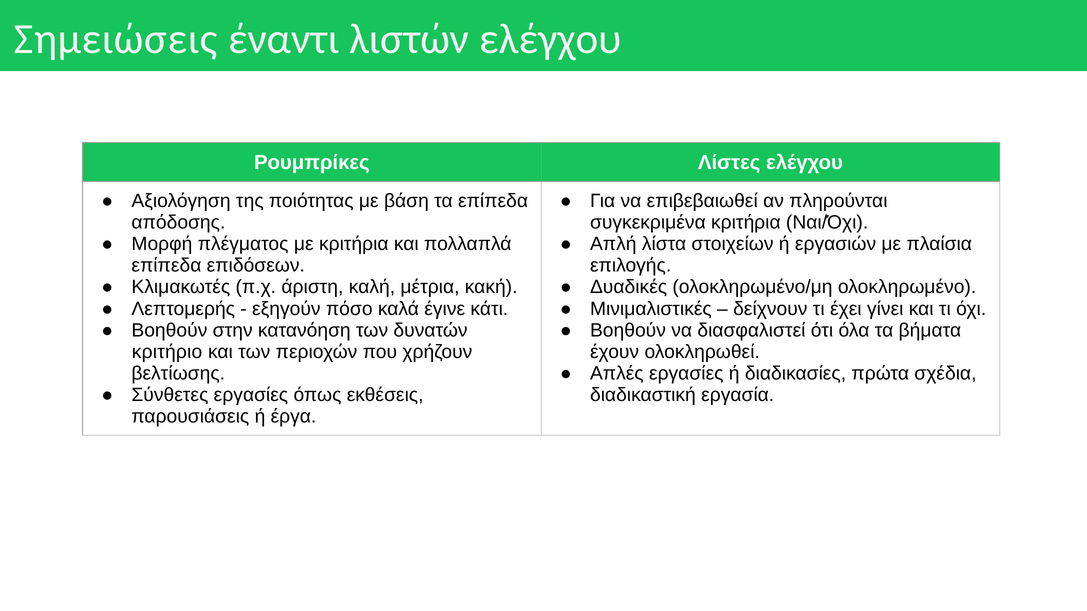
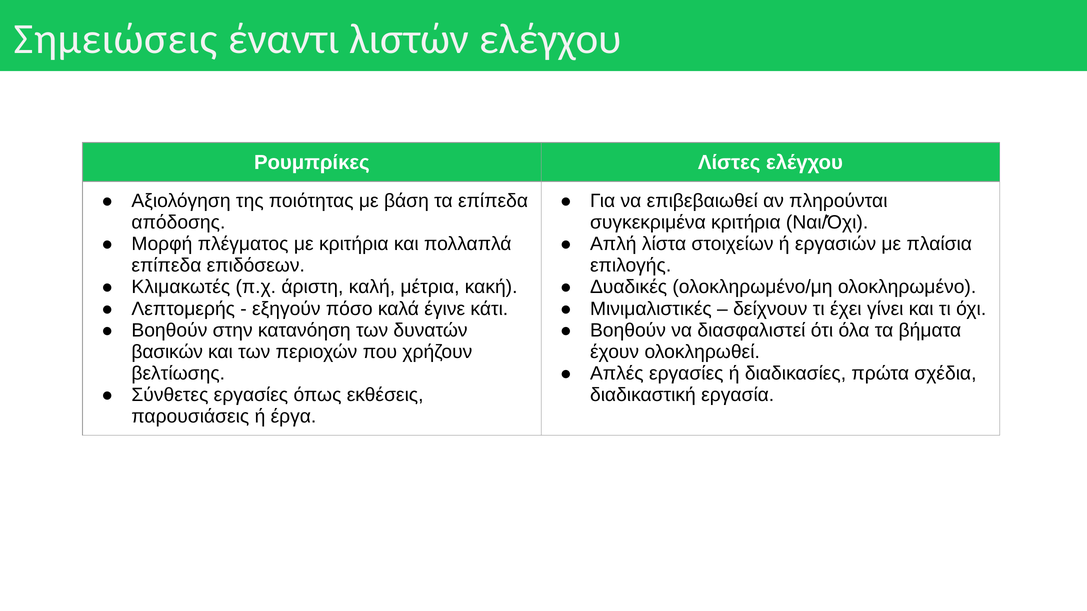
κριτήριο: κριτήριο -> βασικών
